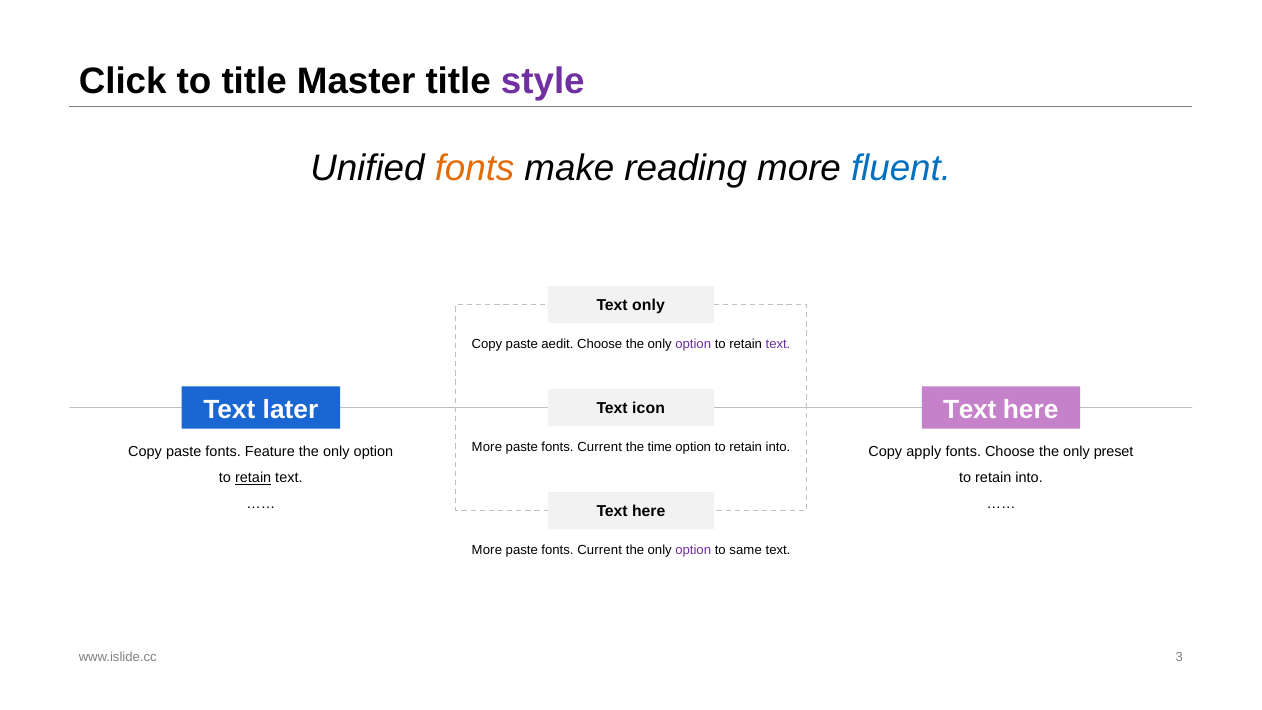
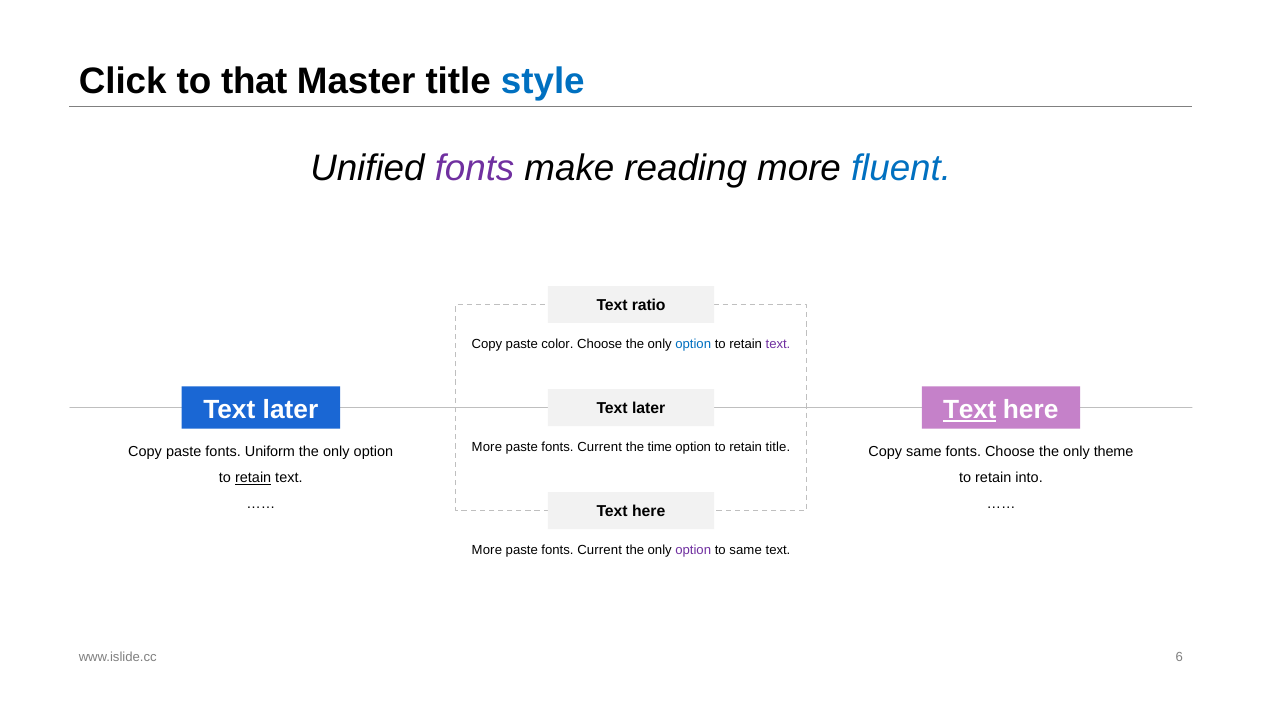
to title: title -> that
style colour: purple -> blue
fonts at (475, 169) colour: orange -> purple
Text only: only -> ratio
aedit: aedit -> color
option at (693, 344) colour: purple -> blue
Text at (970, 409) underline: none -> present
icon at (649, 409): icon -> later
option to retain into: into -> title
Feature: Feature -> Uniform
Copy apply: apply -> same
preset: preset -> theme
3: 3 -> 6
